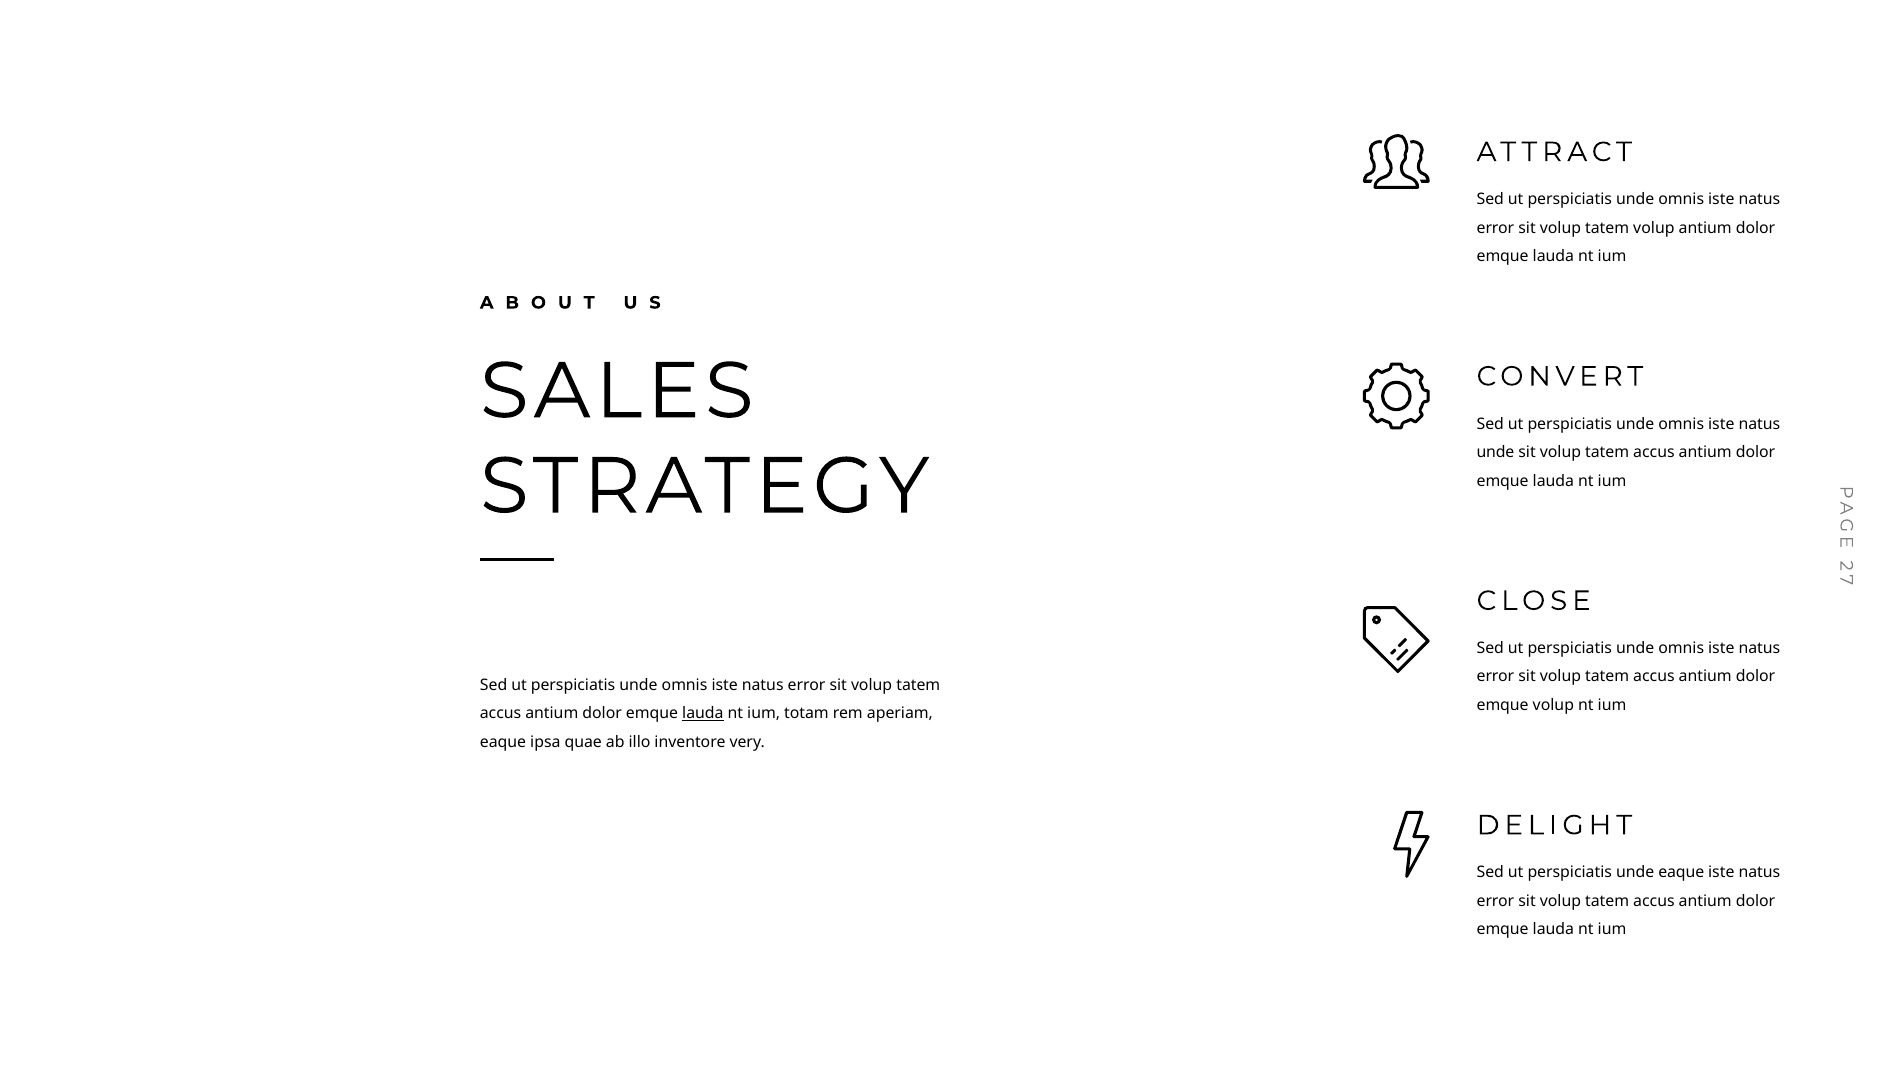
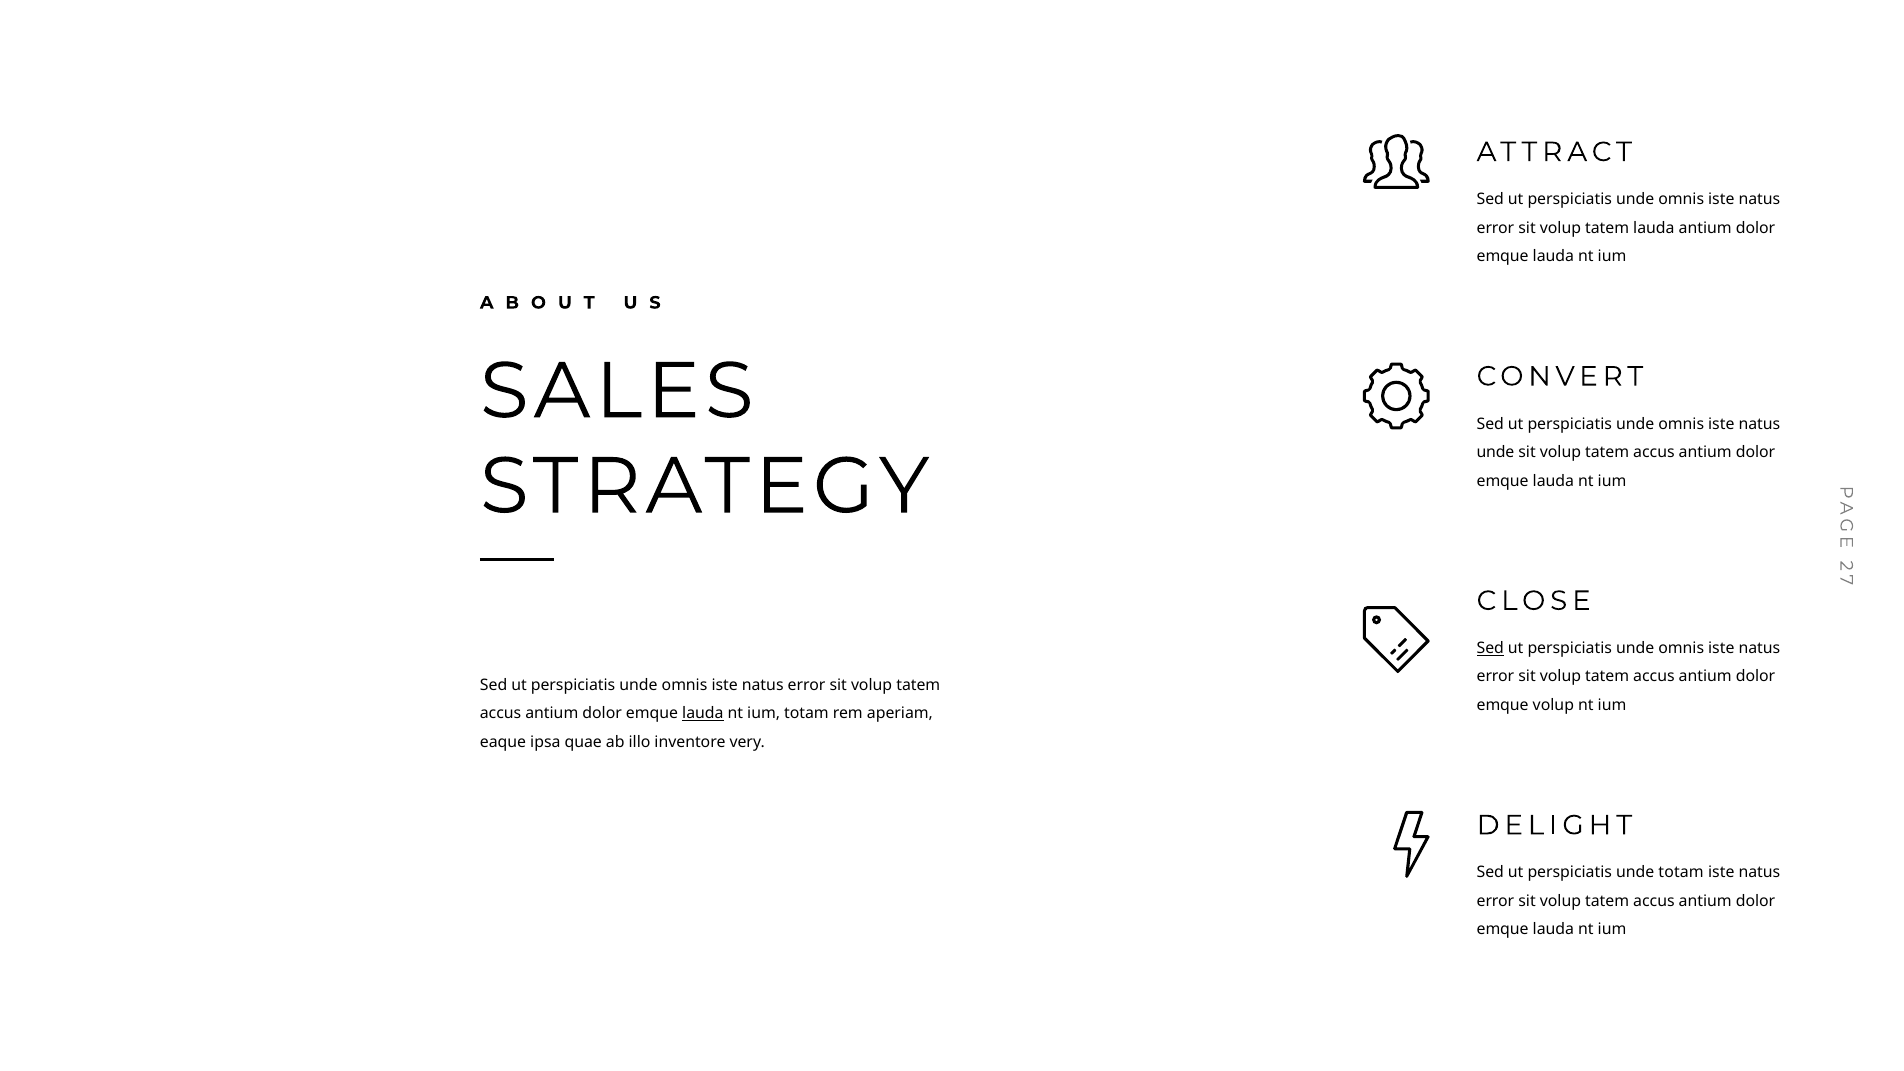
tatem volup: volup -> lauda
Sed at (1490, 648) underline: none -> present
unde eaque: eaque -> totam
